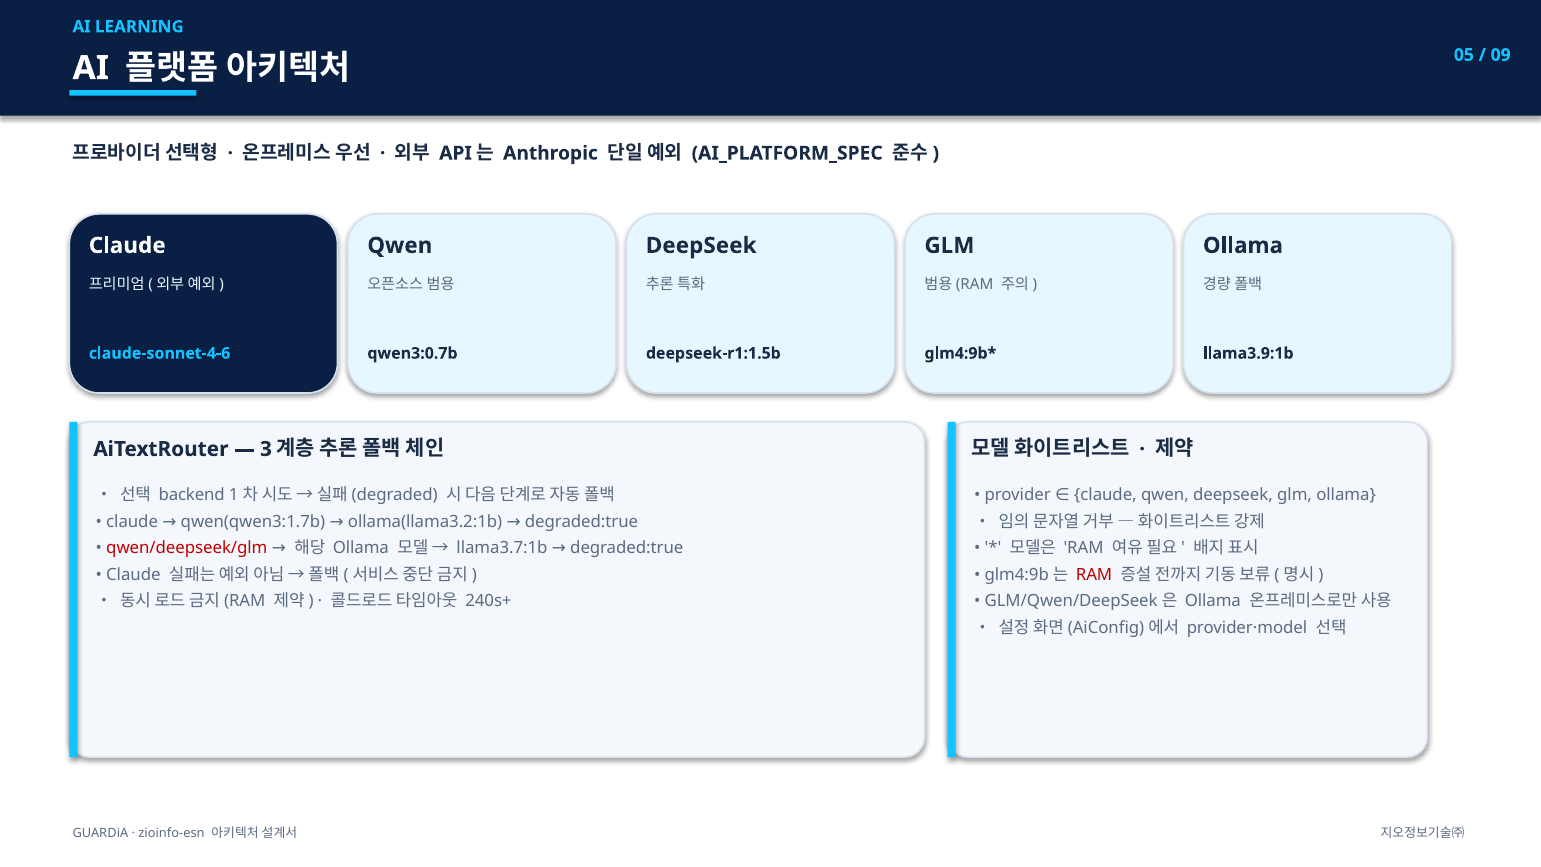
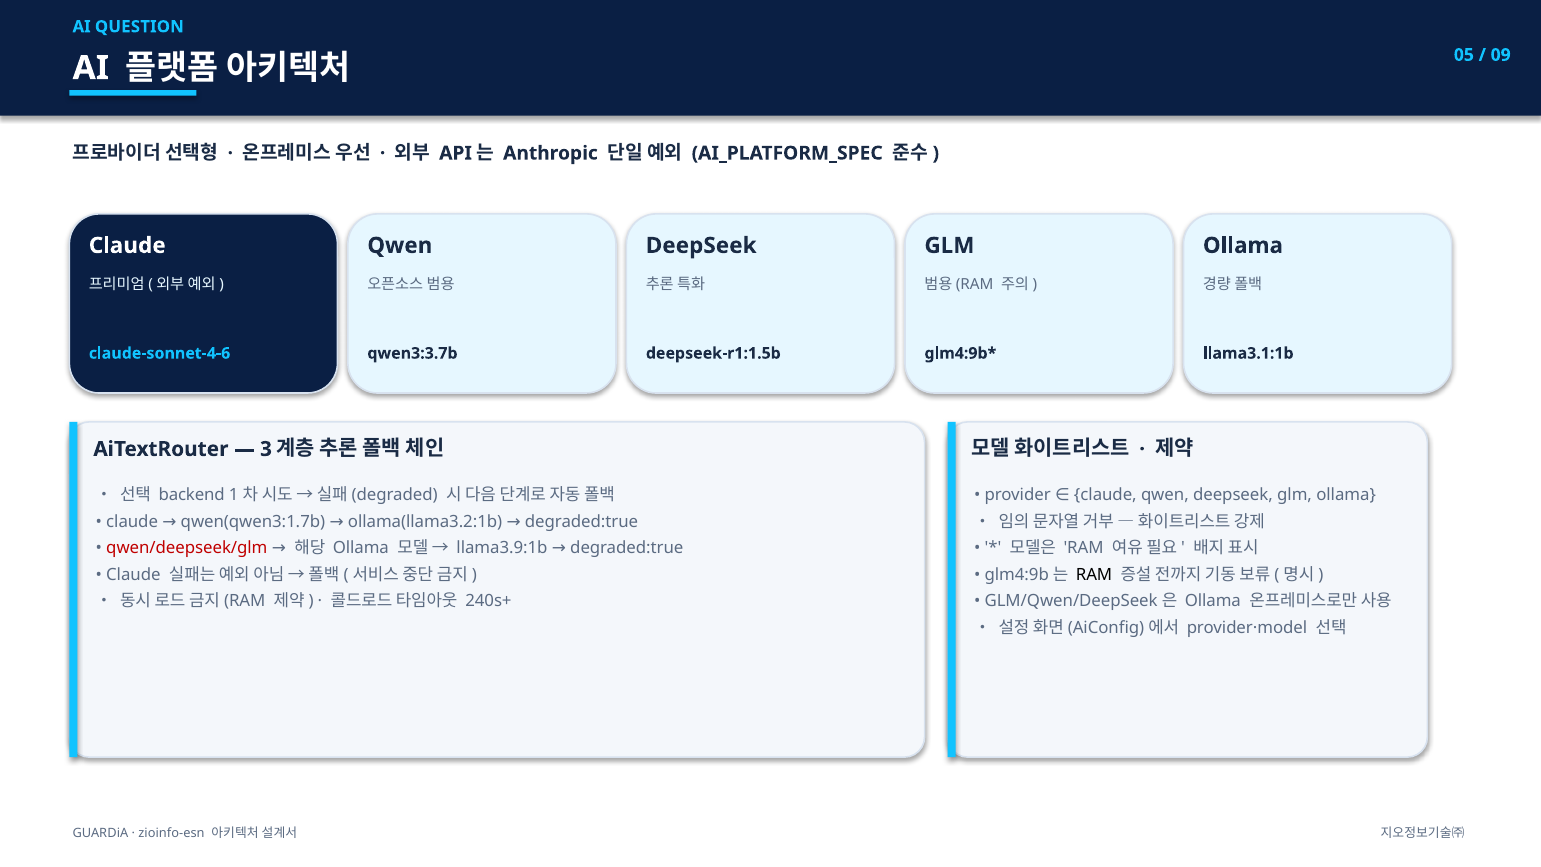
LEARNING: LEARNING -> QUESTION
qwen3:0.7b: qwen3:0.7b -> qwen3:3.7b
llama3.9:1b: llama3.9:1b -> llama3.1:1b
llama3.7:1b: llama3.7:1b -> llama3.9:1b
RAM at (1094, 575) colour: red -> black
